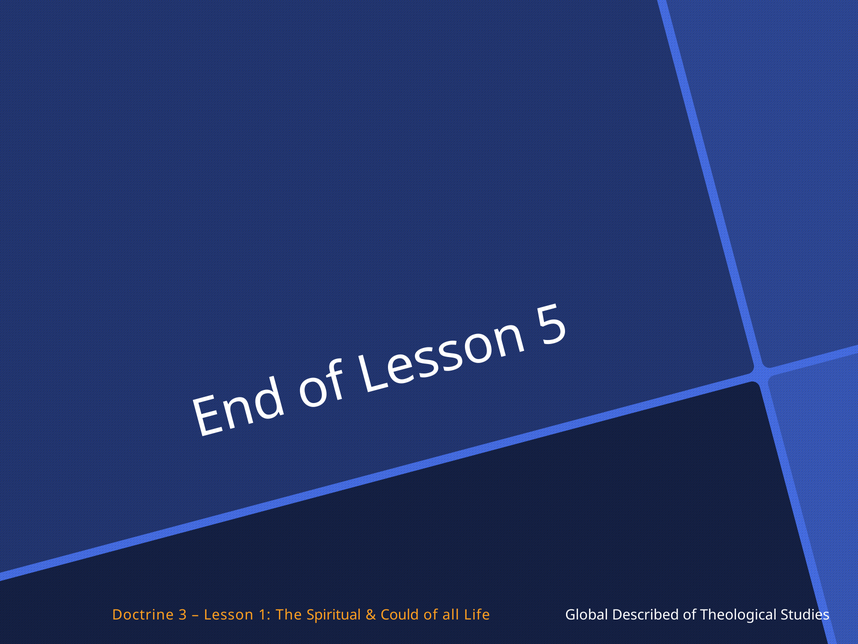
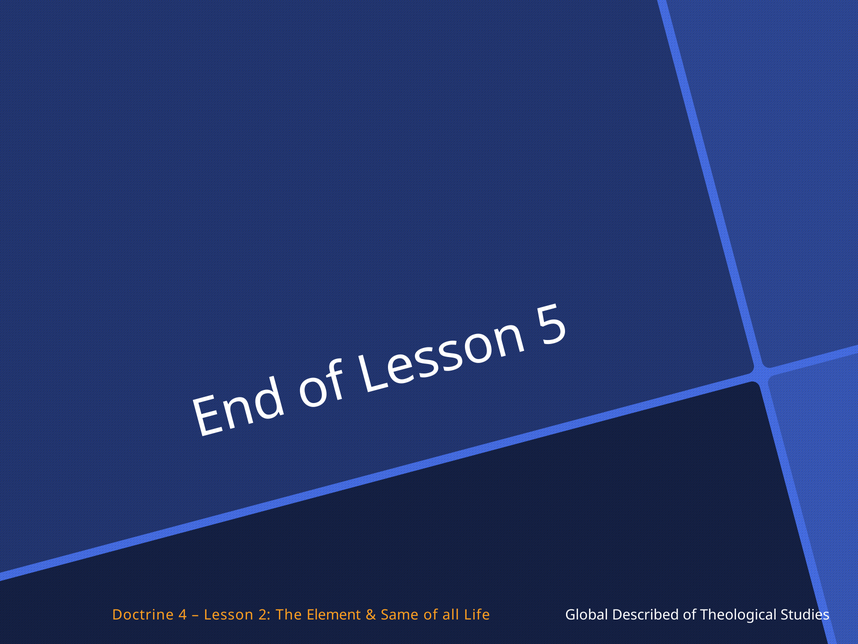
3: 3 -> 4
1: 1 -> 2
Spiritual: Spiritual -> Element
Could: Could -> Same
